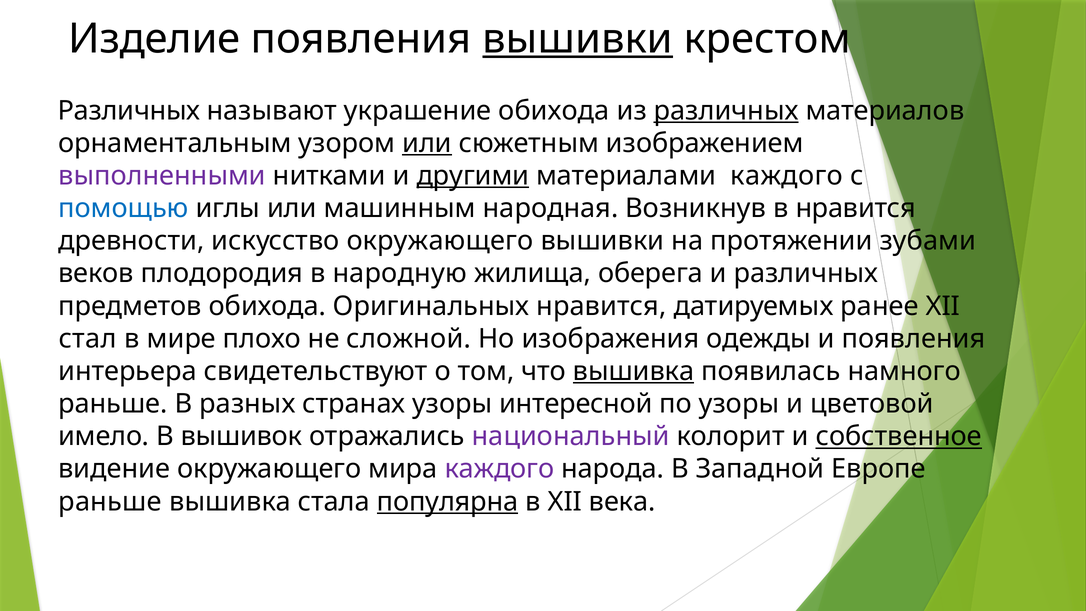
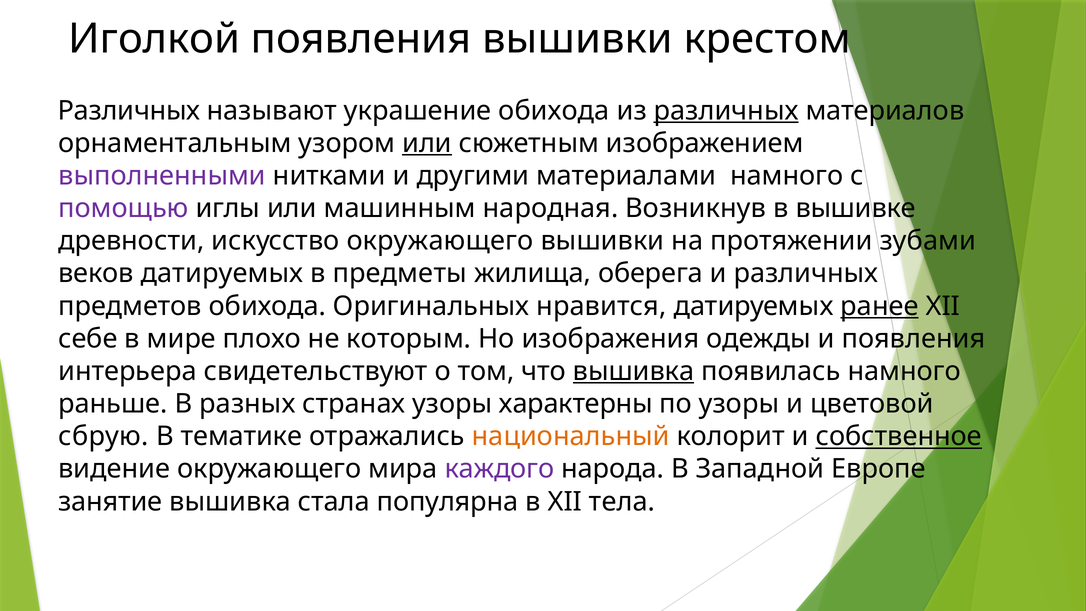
Изделие: Изделие -> Иголкой
вышивки at (578, 39) underline: present -> none
другими underline: present -> none
материалами каждого: каждого -> намного
помощью colour: blue -> purple
в нравится: нравится -> вышивке
веков плодородия: плодородия -> датируемых
народную: народную -> предметы
ранее underline: none -> present
стал: стал -> себе
сложной: сложной -> которым
интересной: интересной -> характерны
имело: имело -> сбрую
вышивок: вышивок -> тематике
национальный colour: purple -> orange
раньше at (110, 501): раньше -> занятие
популярна underline: present -> none
века: века -> тела
